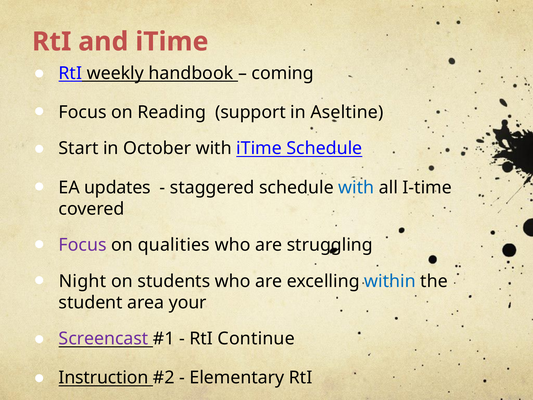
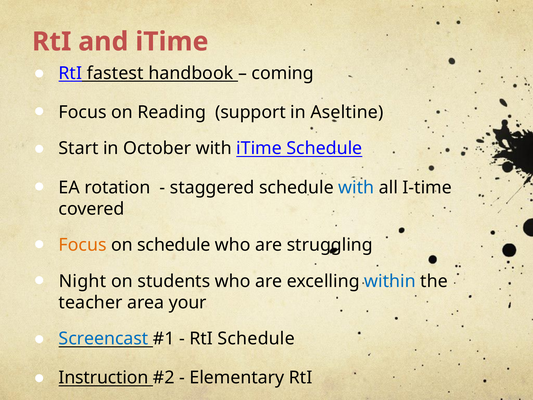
weekly: weekly -> fastest
updates: updates -> rotation
Focus at (83, 245) colour: purple -> orange
on qualities: qualities -> schedule
student: student -> teacher
Screencast colour: purple -> blue
RtI Continue: Continue -> Schedule
